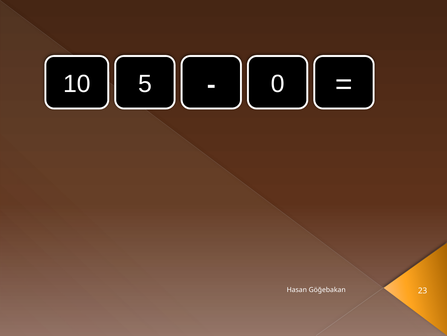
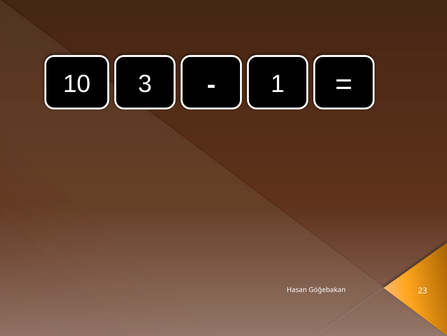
5: 5 -> 3
0: 0 -> 1
